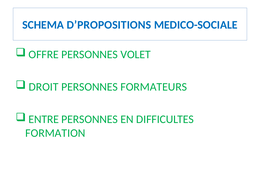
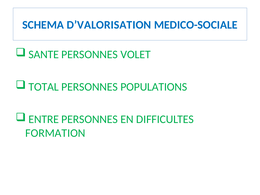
D’PROPOSITIONS: D’PROPOSITIONS -> D’VALORISATION
OFFRE: OFFRE -> SANTE
DROIT: DROIT -> TOTAL
FORMATEURS: FORMATEURS -> POPULATIONS
